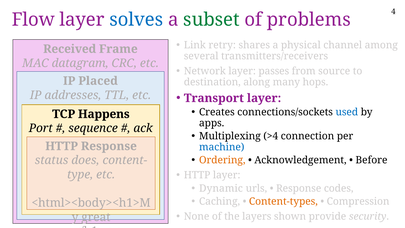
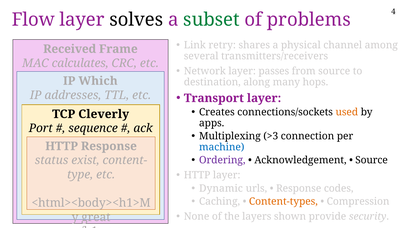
solves colour: blue -> black
datagram: datagram -> calculates
Placed: Placed -> Which
used colour: blue -> orange
Happens: Happens -> Cleverly
>4: >4 -> >3
Ordering colour: orange -> purple
Before at (371, 160): Before -> Source
does: does -> exist
